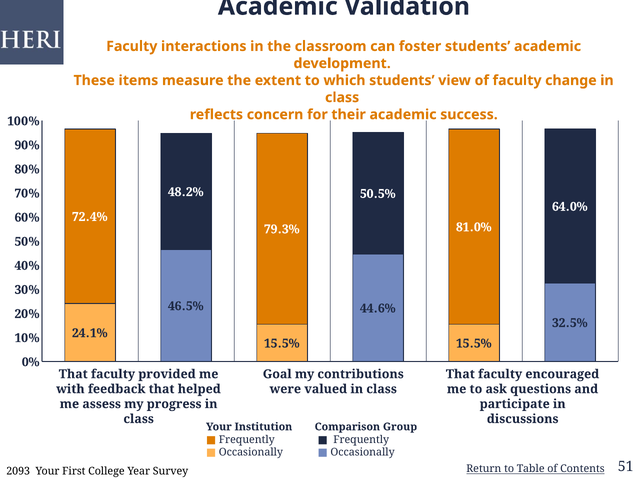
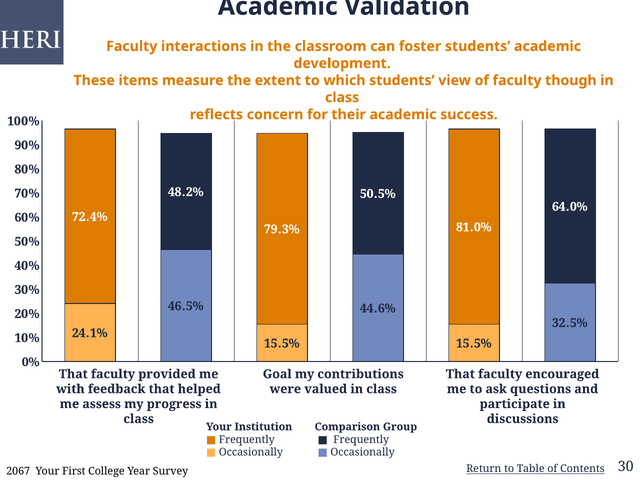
change: change -> though
51: 51 -> 30
2093: 2093 -> 2067
